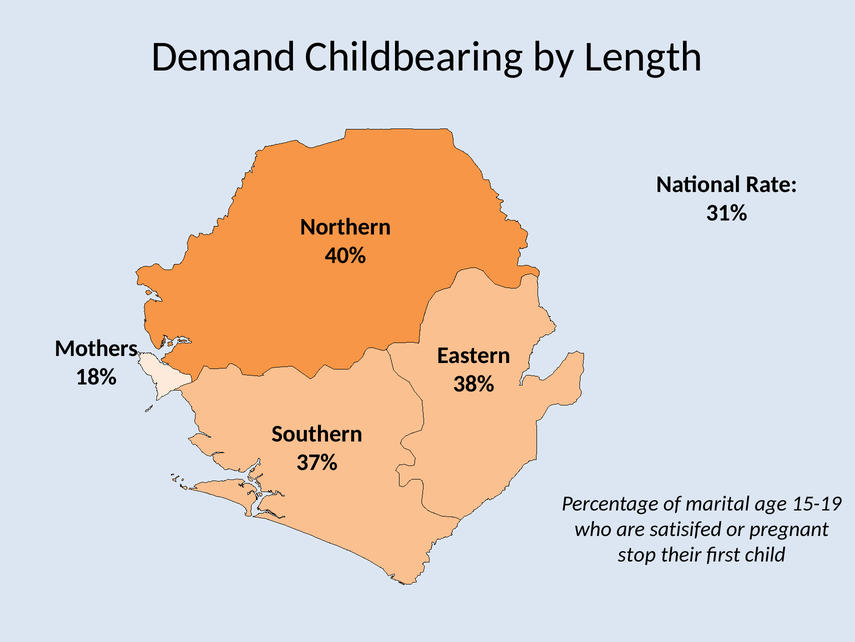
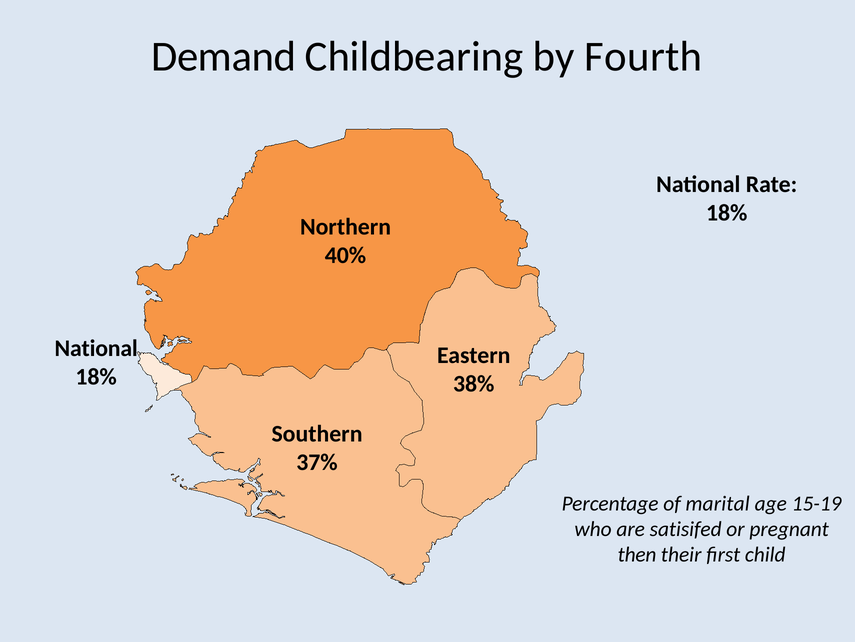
Length: Length -> Fourth
31% at (727, 212): 31% -> 18%
Mothers at (96, 348): Mothers -> National
stop: stop -> then
